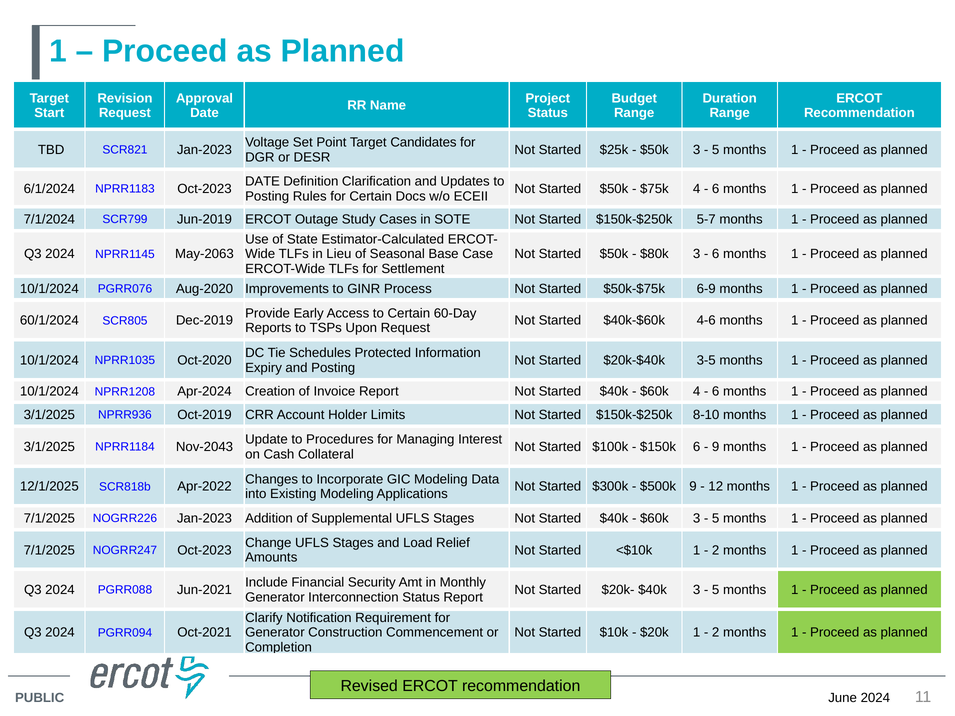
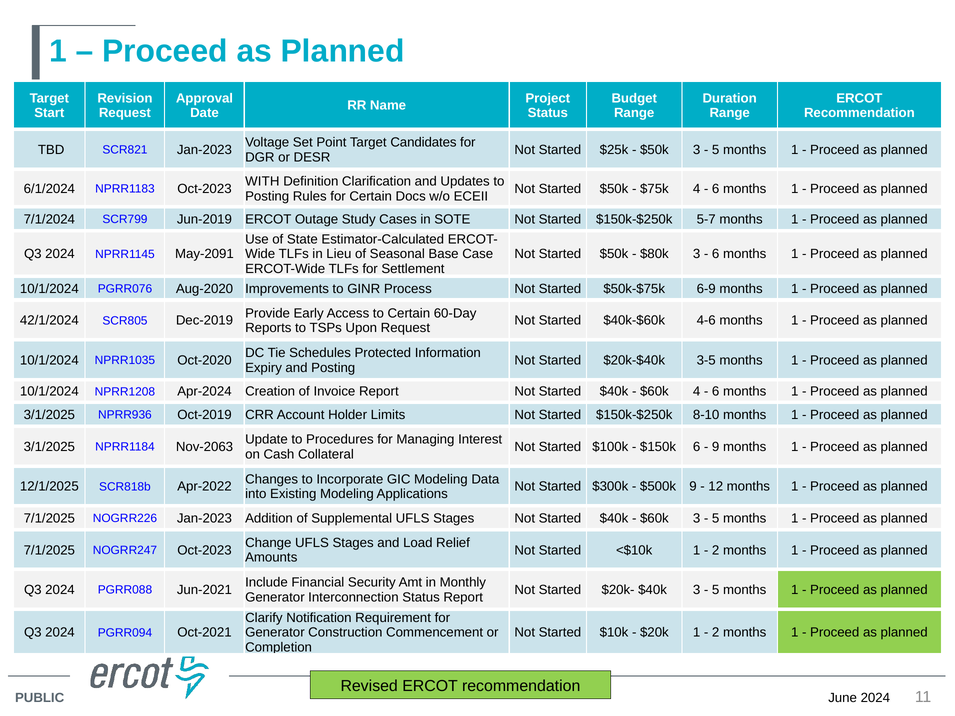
DATE at (262, 181): DATE -> WITH
May-2063: May-2063 -> May-2091
60/1/2024: 60/1/2024 -> 42/1/2024
Nov-2043: Nov-2043 -> Nov-2063
